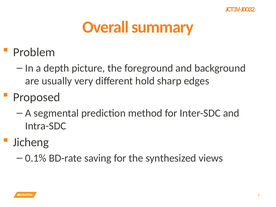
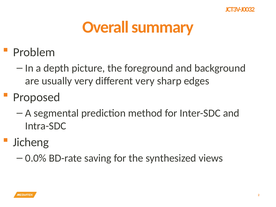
different hold: hold -> very
0.1%: 0.1% -> 0.0%
